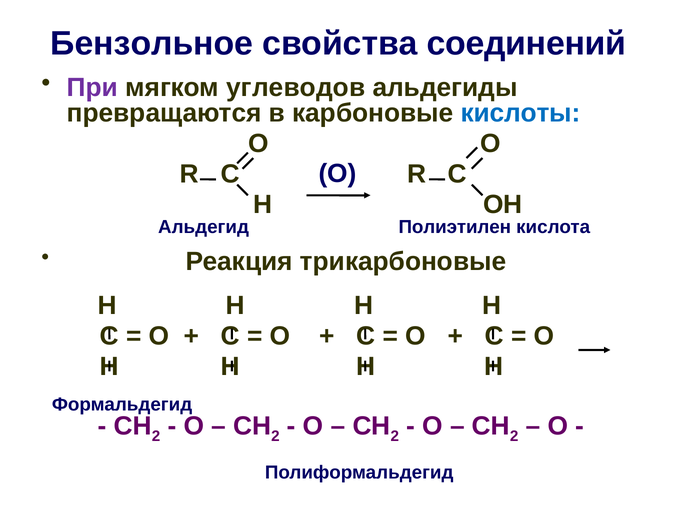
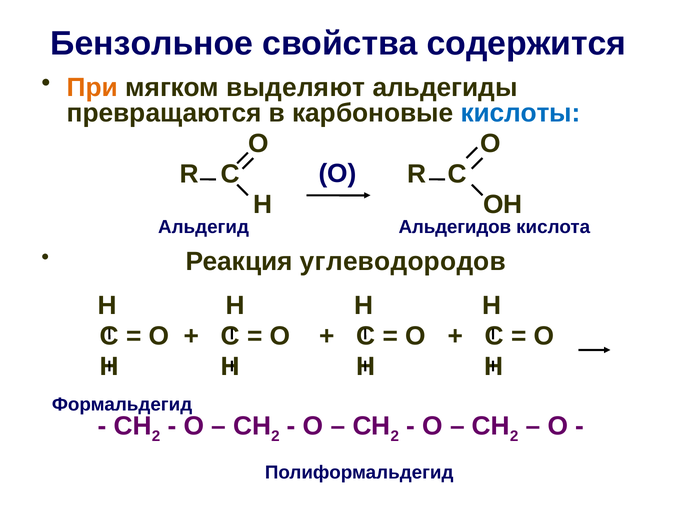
соединений: соединений -> содержится
При colour: purple -> orange
углеводов: углеводов -> выделяют
Полиэтилен: Полиэтилен -> Альдегидов
трикарбоновые: трикарбоновые -> углеводородов
